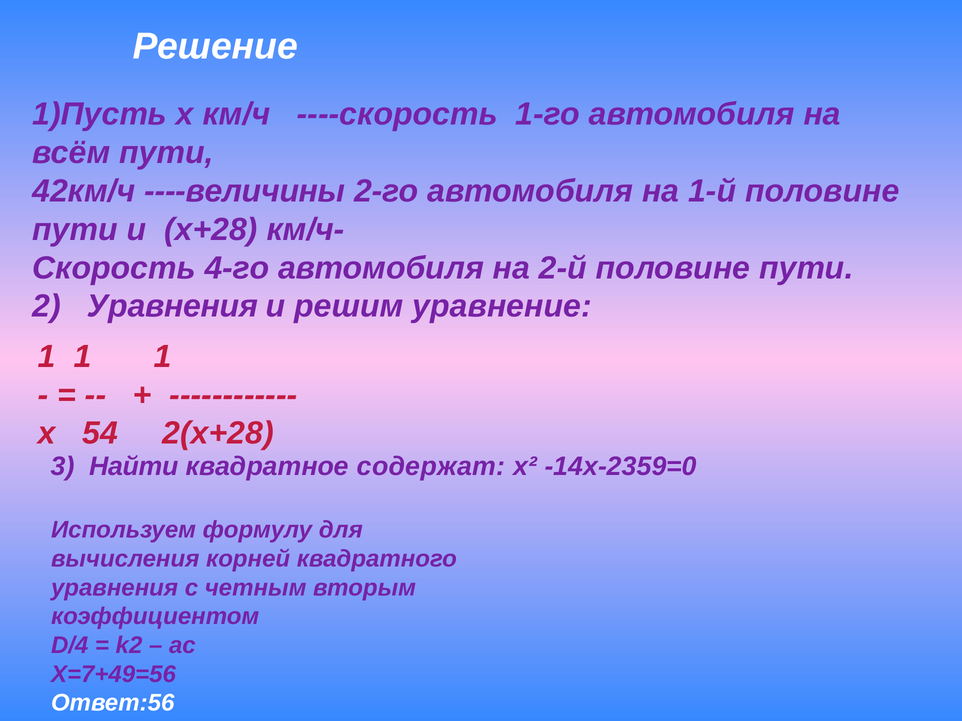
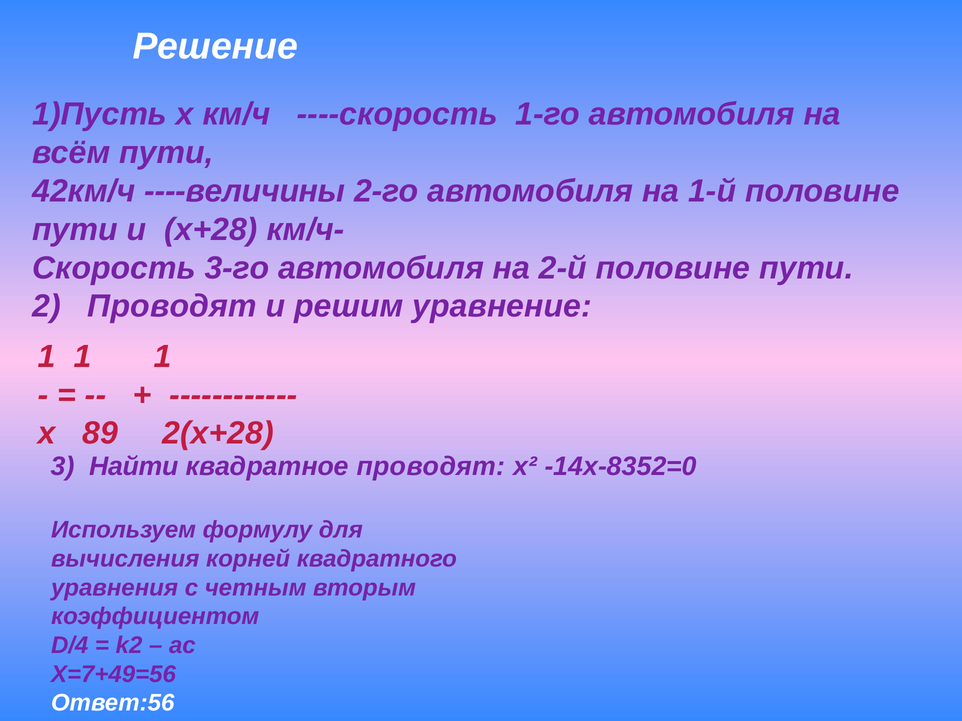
4-го: 4-го -> 3-го
2 Уравнения: Уравнения -> Проводят
54: 54 -> 89
квадратное содержат: содержат -> проводят
-14х-2359=0: -14х-2359=0 -> -14х-8352=0
